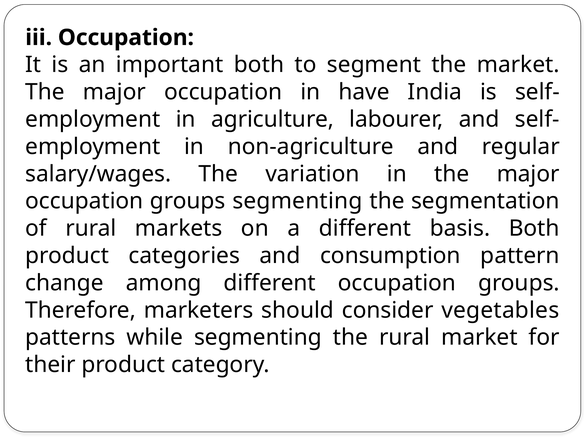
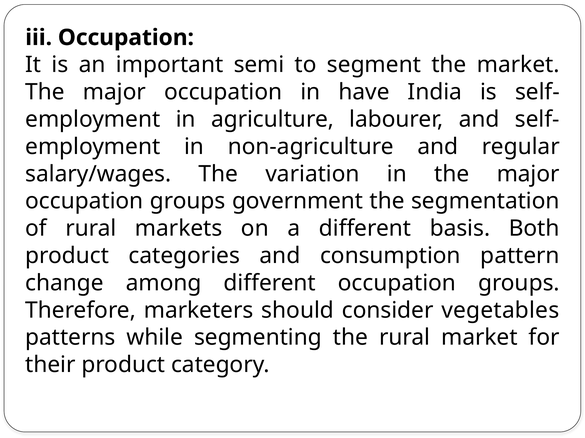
important both: both -> semi
groups segmenting: segmenting -> government
